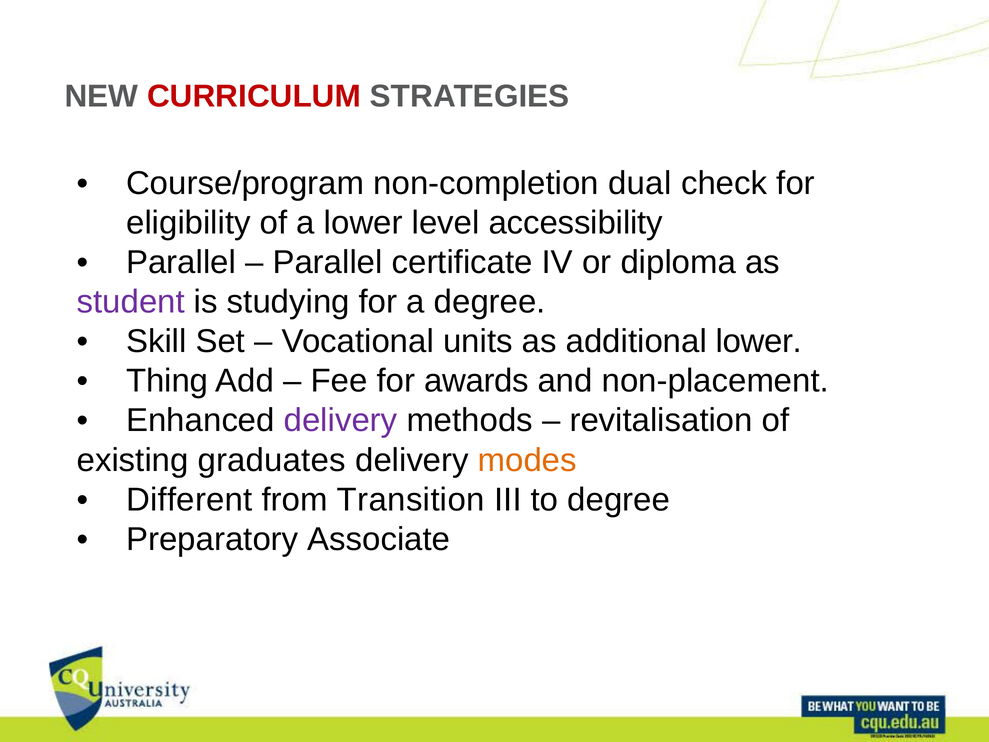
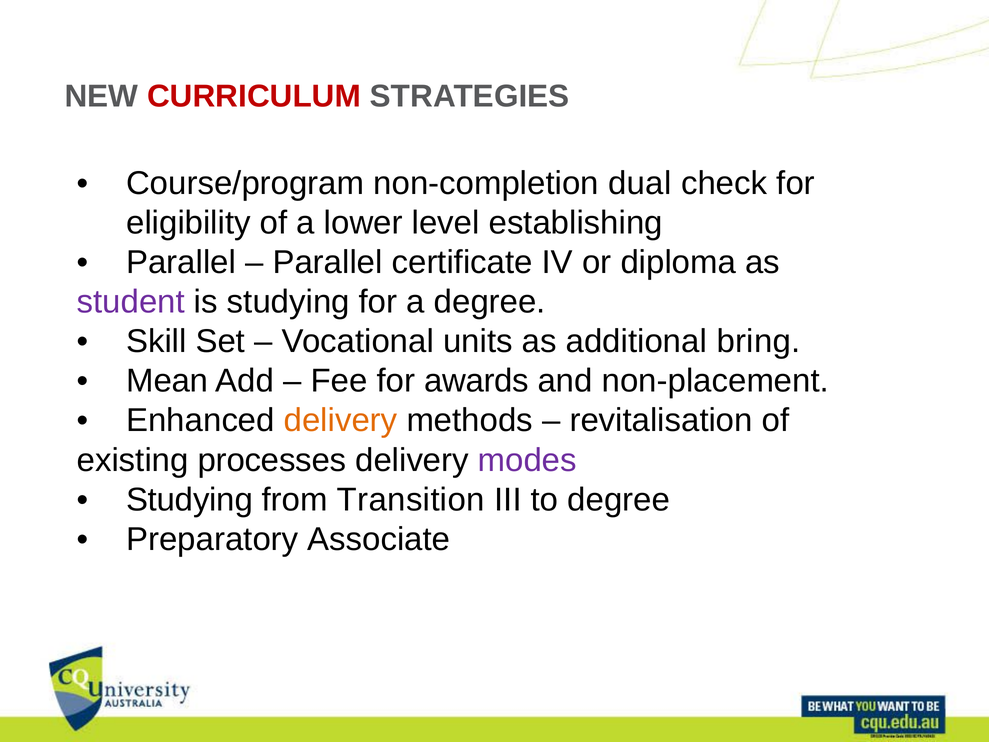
accessibility: accessibility -> establishing
additional lower: lower -> bring
Thing: Thing -> Mean
delivery at (341, 420) colour: purple -> orange
graduates: graduates -> processes
modes colour: orange -> purple
Different at (189, 500): Different -> Studying
